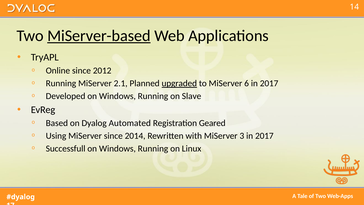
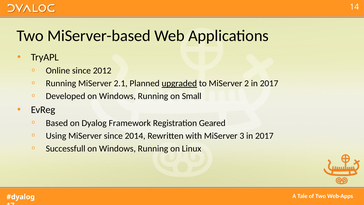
MiServer-based underline: present -> none
6: 6 -> 2
Slave: Slave -> Small
Automated: Automated -> Framework
